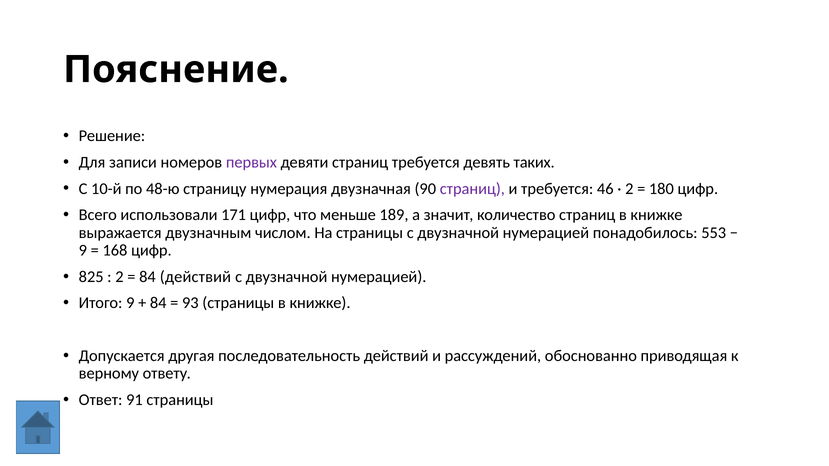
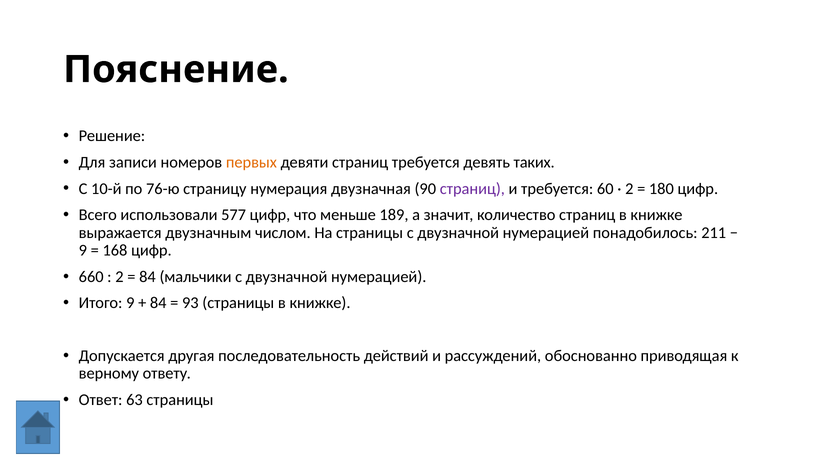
первых colour: purple -> orange
48-ю: 48-ю -> 76-ю
46: 46 -> 60
171: 171 -> 577
553: 553 -> 211
825: 825 -> 660
84 действий: действий -> мальчики
91: 91 -> 63
